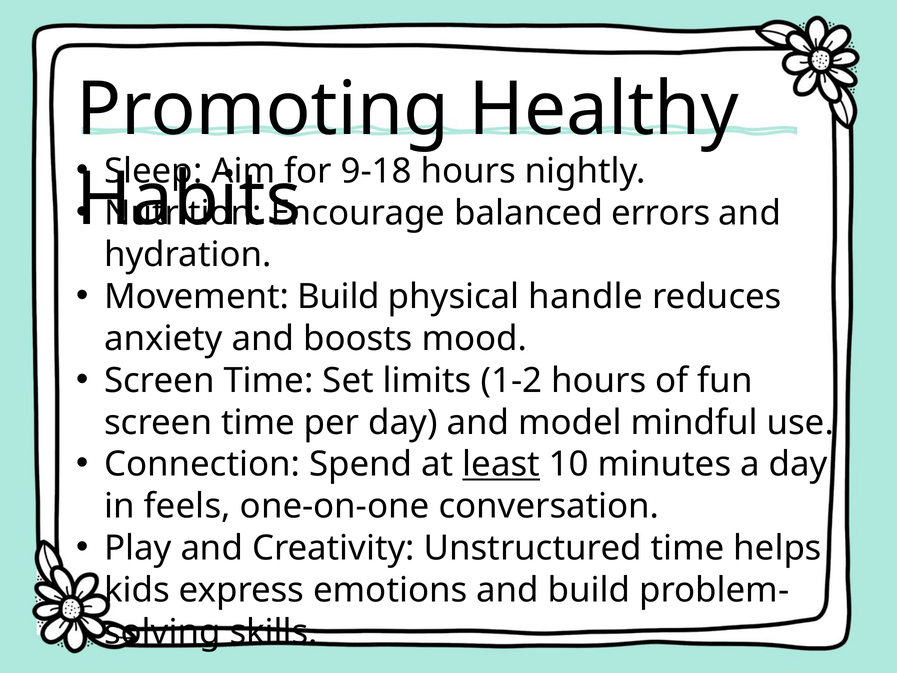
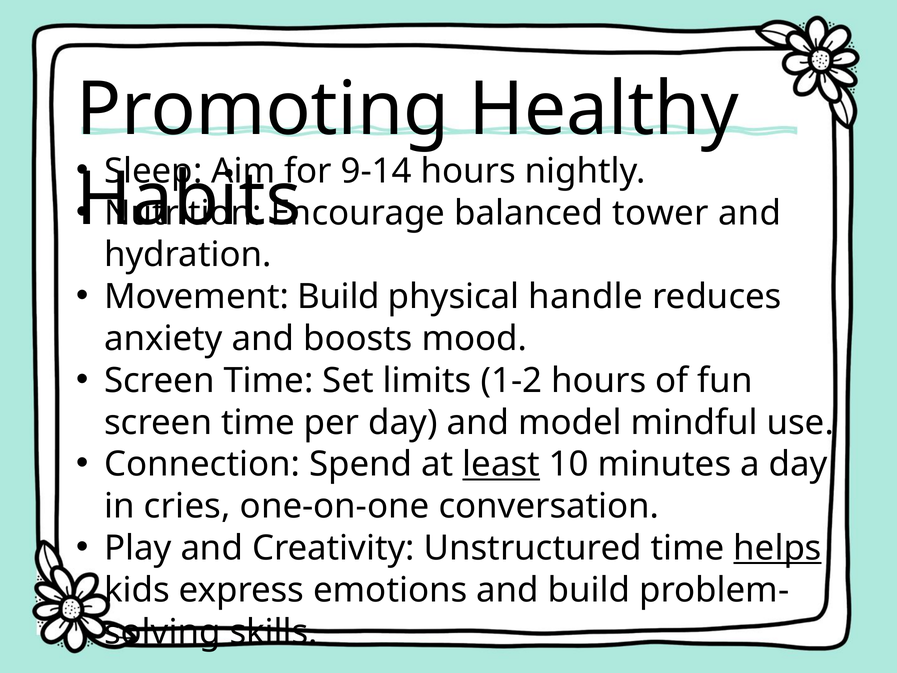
9-18: 9-18 -> 9-14
errors: errors -> tower
feels: feels -> cries
helps underline: none -> present
